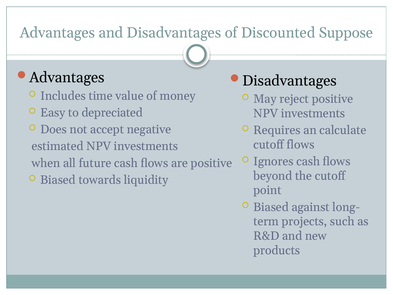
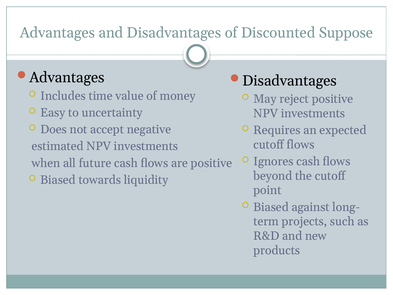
depreciated: depreciated -> uncertainty
calculate: calculate -> expected
